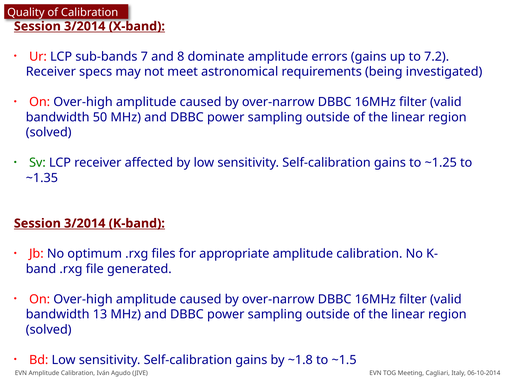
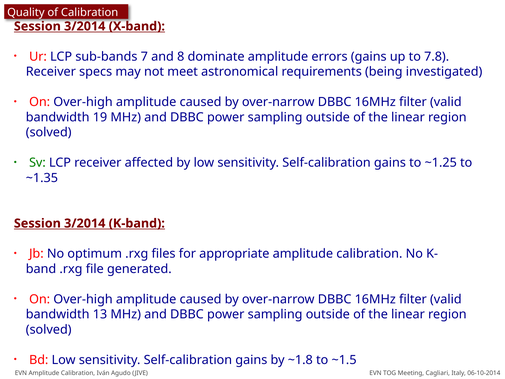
7.2: 7.2 -> 7.8
50: 50 -> 19
